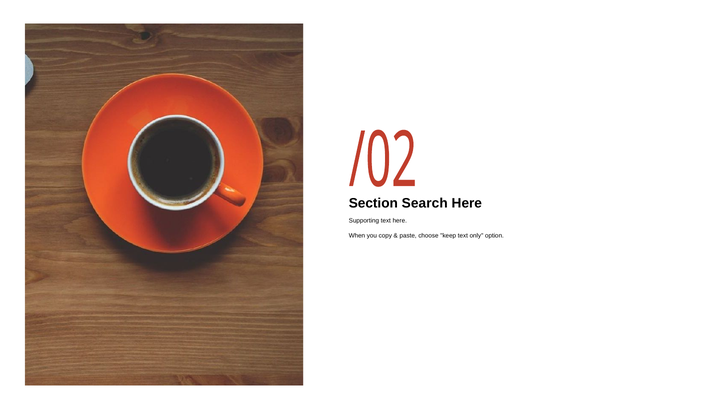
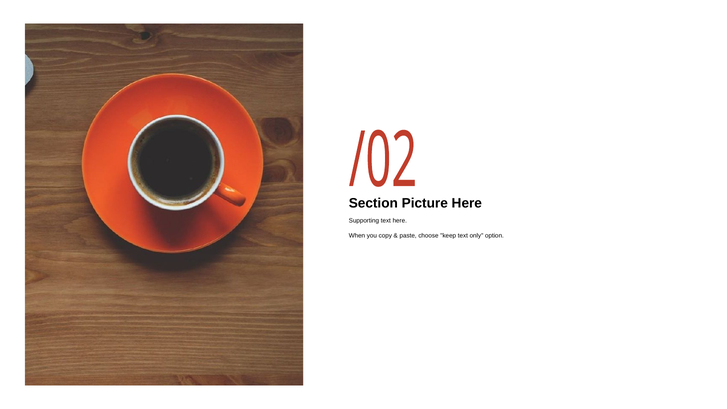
Search: Search -> Picture
